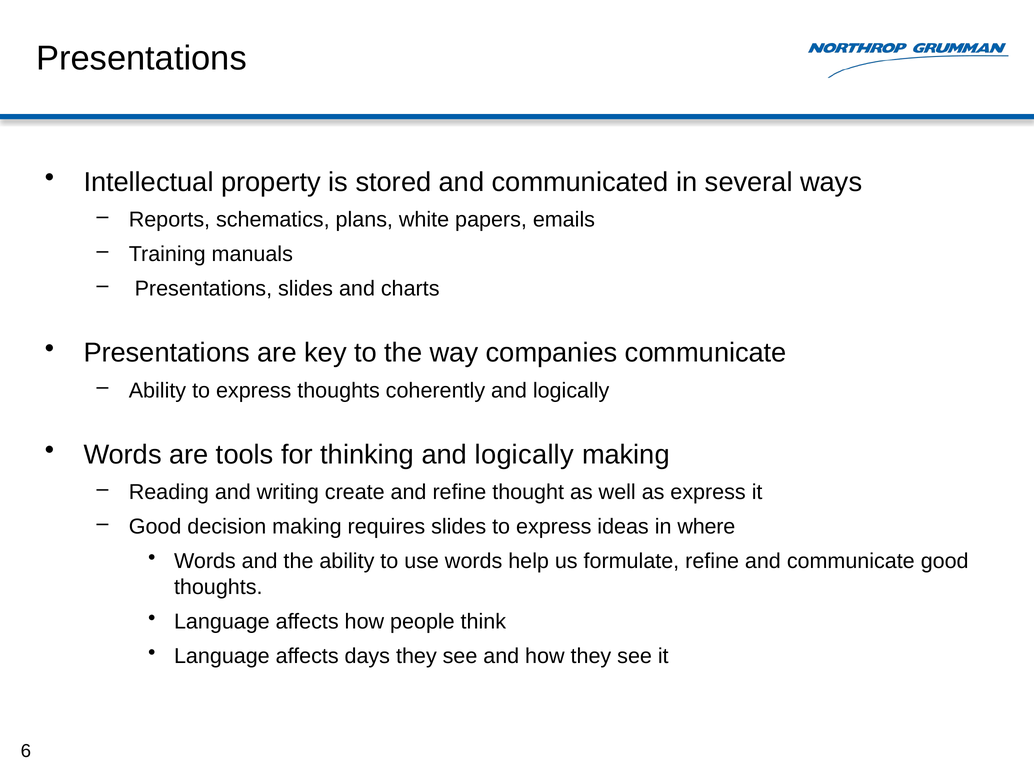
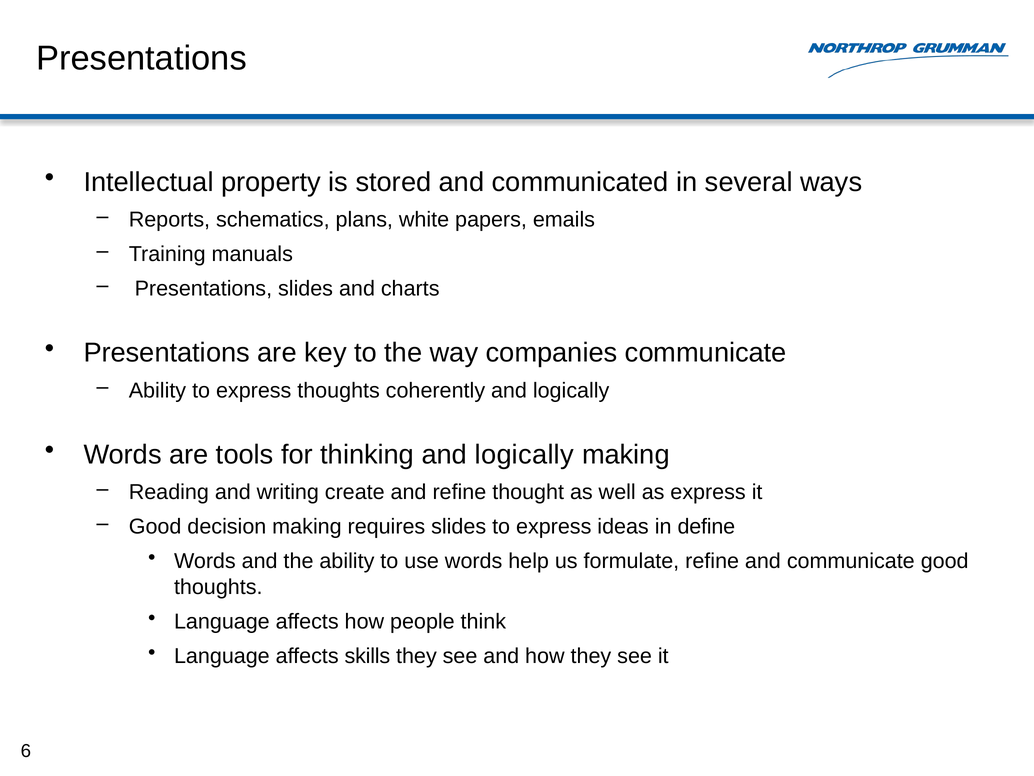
where: where -> define
days: days -> skills
